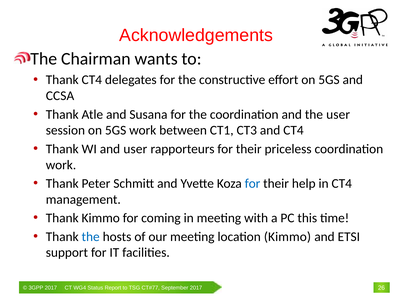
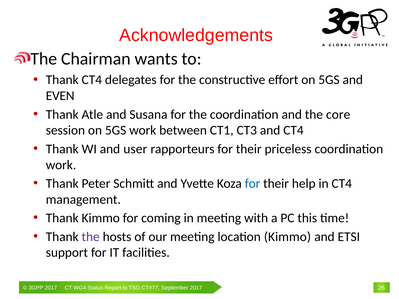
CCSA: CCSA -> EVEN
the user: user -> core
the at (91, 237) colour: blue -> purple
